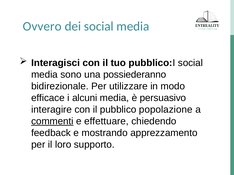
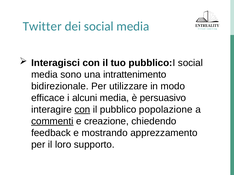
Ovvero: Ovvero -> Twitter
possiederanno: possiederanno -> intrattenimento
con at (82, 110) underline: none -> present
effettuare: effettuare -> creazione
